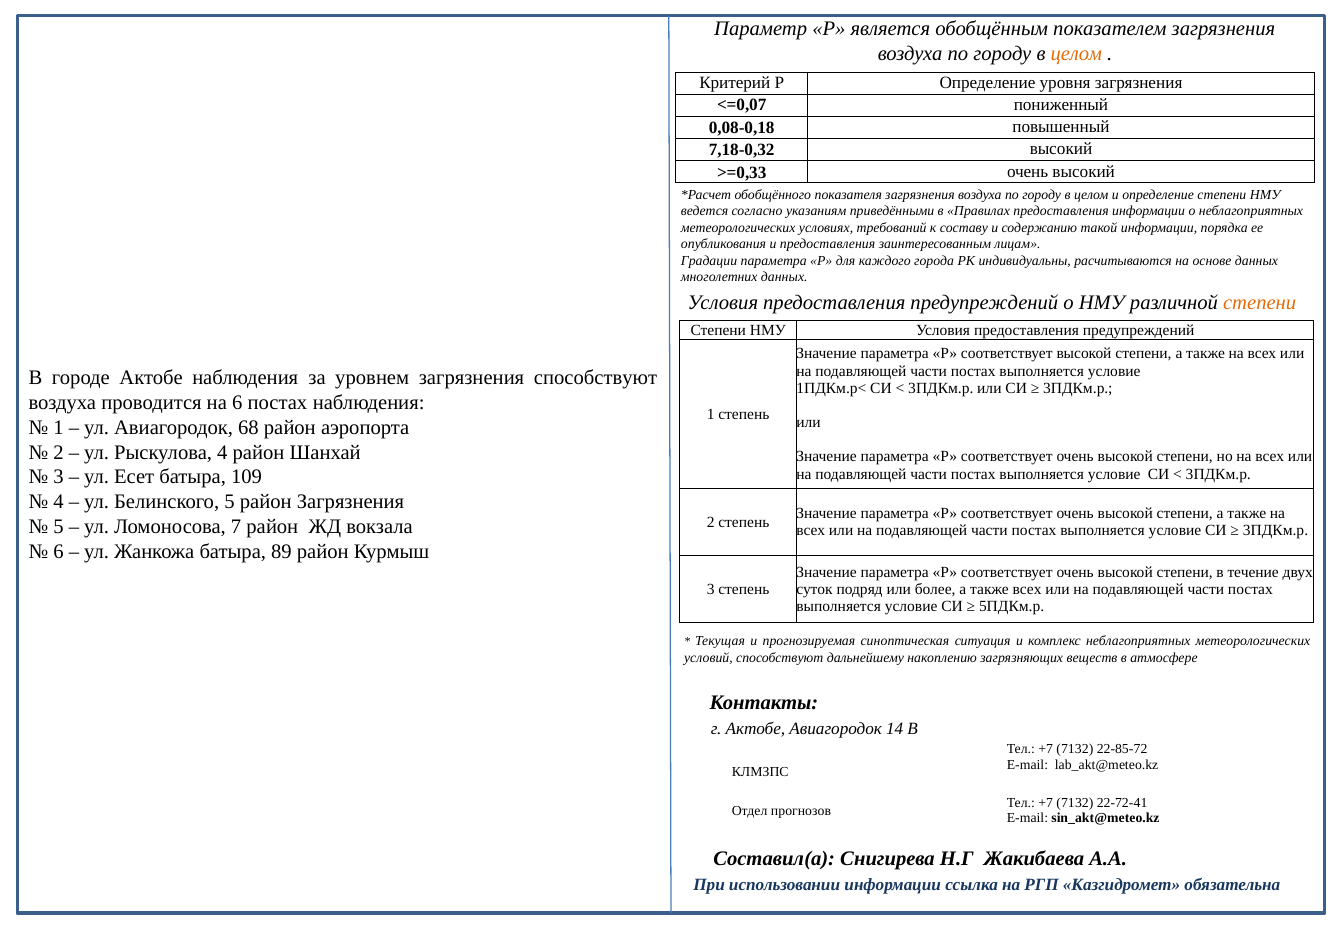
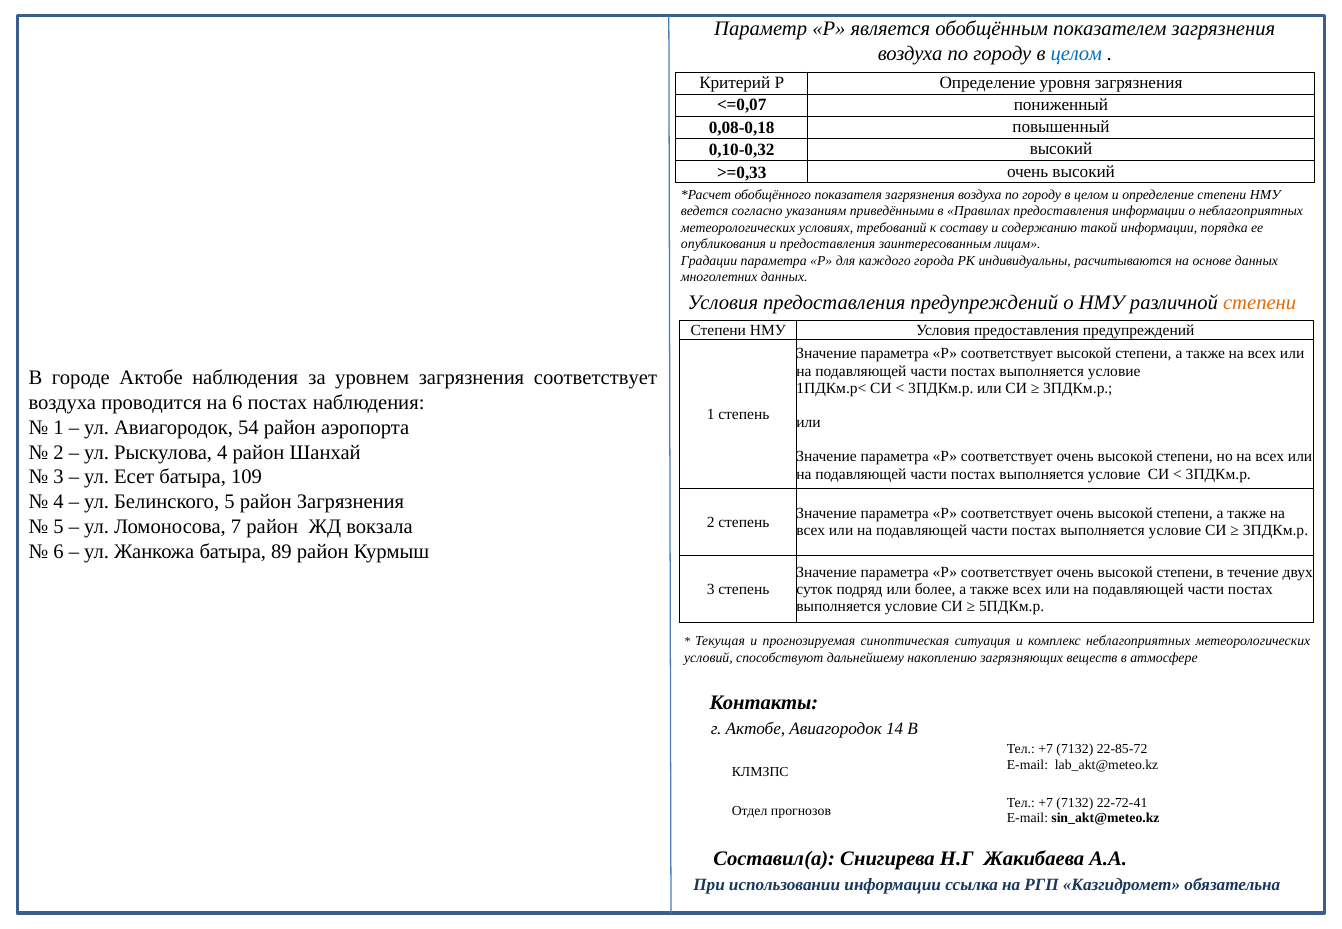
целом at (1076, 54) colour: orange -> blue
7,18-0,32: 7,18-0,32 -> 0,10-0,32
загрязнения способствуют: способствуют -> соответствует
68: 68 -> 54
